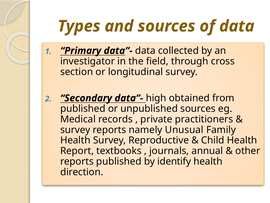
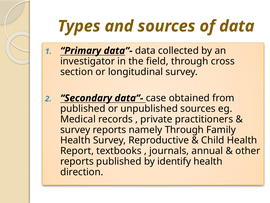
high: high -> case
namely Unusual: Unusual -> Through
